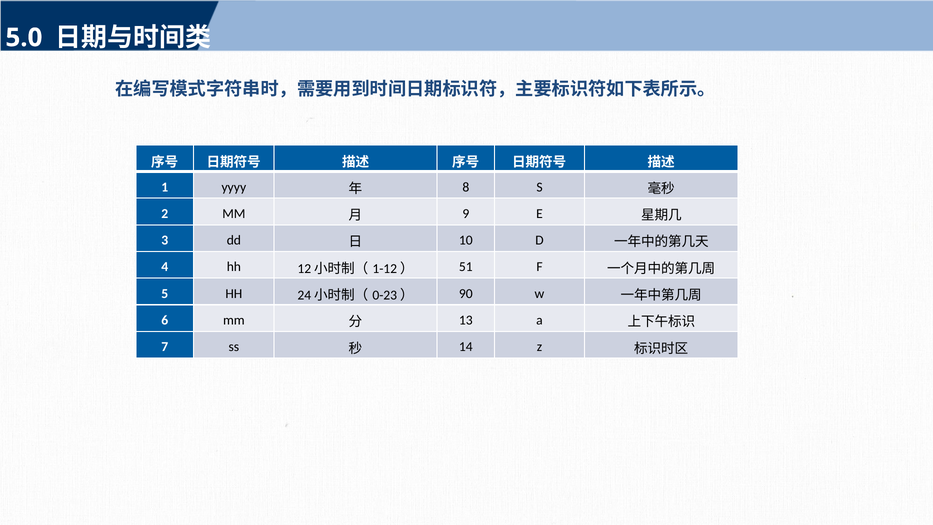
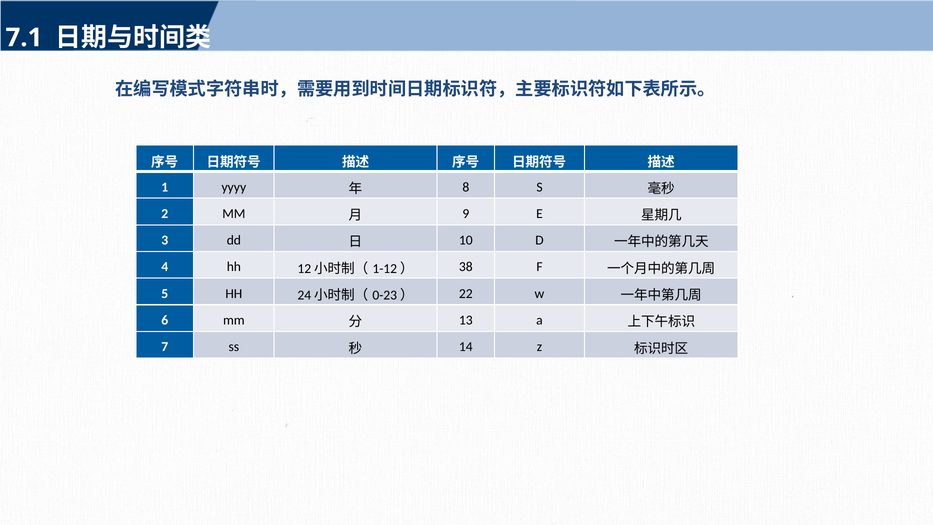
5.0: 5.0 -> 7.1
51: 51 -> 38
90: 90 -> 22
